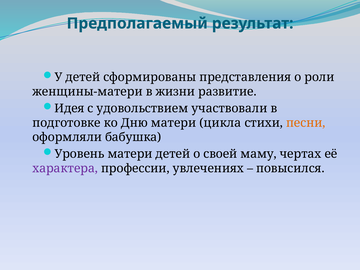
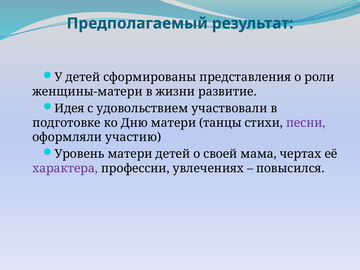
цикла: цикла -> танцы
песни colour: orange -> purple
бабушка: бабушка -> участию
маму: маму -> мама
